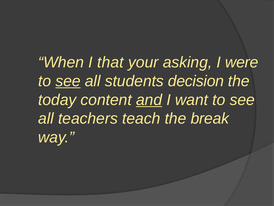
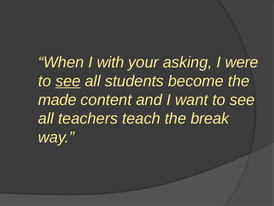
that: that -> with
decision: decision -> become
today: today -> made
and underline: present -> none
